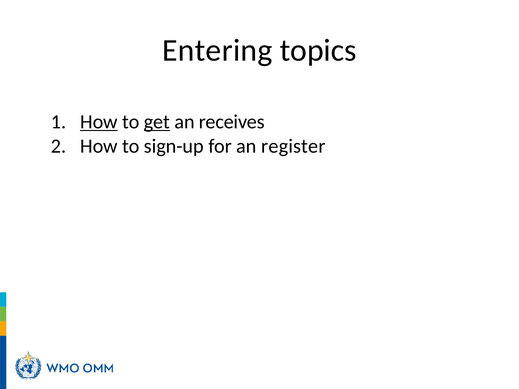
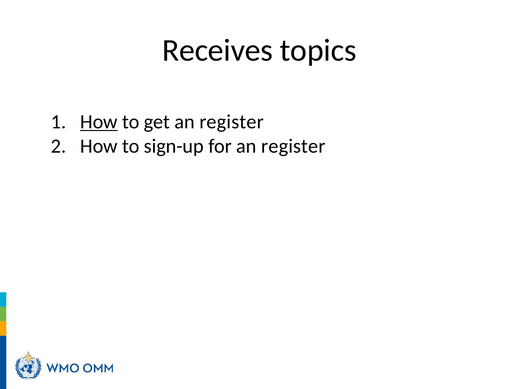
Entering: Entering -> Receives
get underline: present -> none
receives at (232, 122): receives -> register
